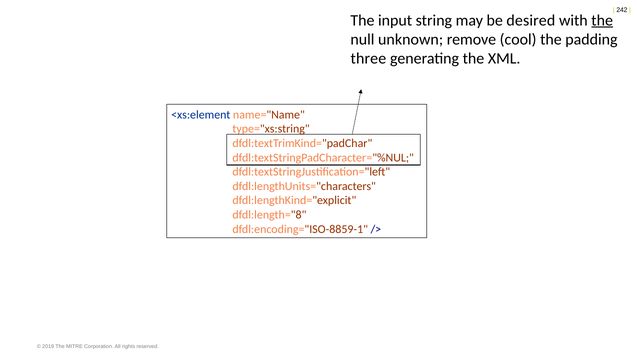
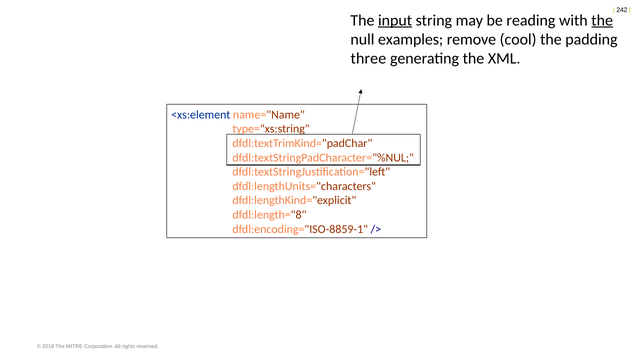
input underline: none -> present
desired: desired -> reading
unknown: unknown -> examples
